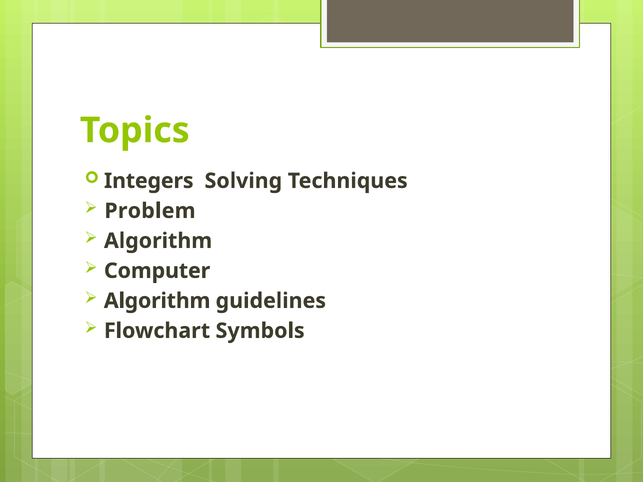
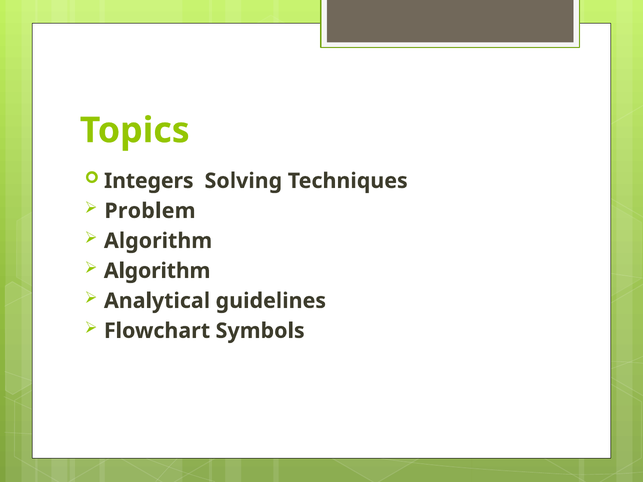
Computer at (157, 271): Computer -> Algorithm
Algorithm at (157, 301): Algorithm -> Analytical
